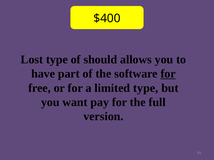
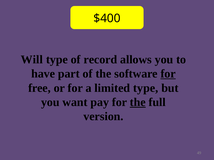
Lost: Lost -> Will
should: should -> record
the at (138, 102) underline: none -> present
